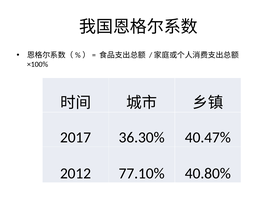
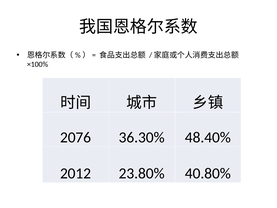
2017: 2017 -> 2076
40.47%: 40.47% -> 48.40%
77.10%: 77.10% -> 23.80%
